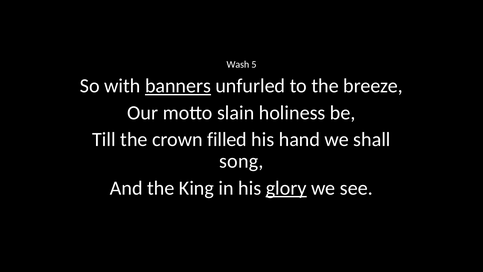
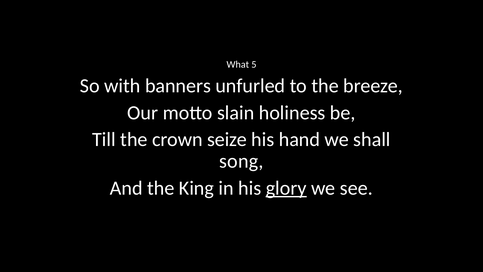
Wash: Wash -> What
banners underline: present -> none
filled: filled -> seize
